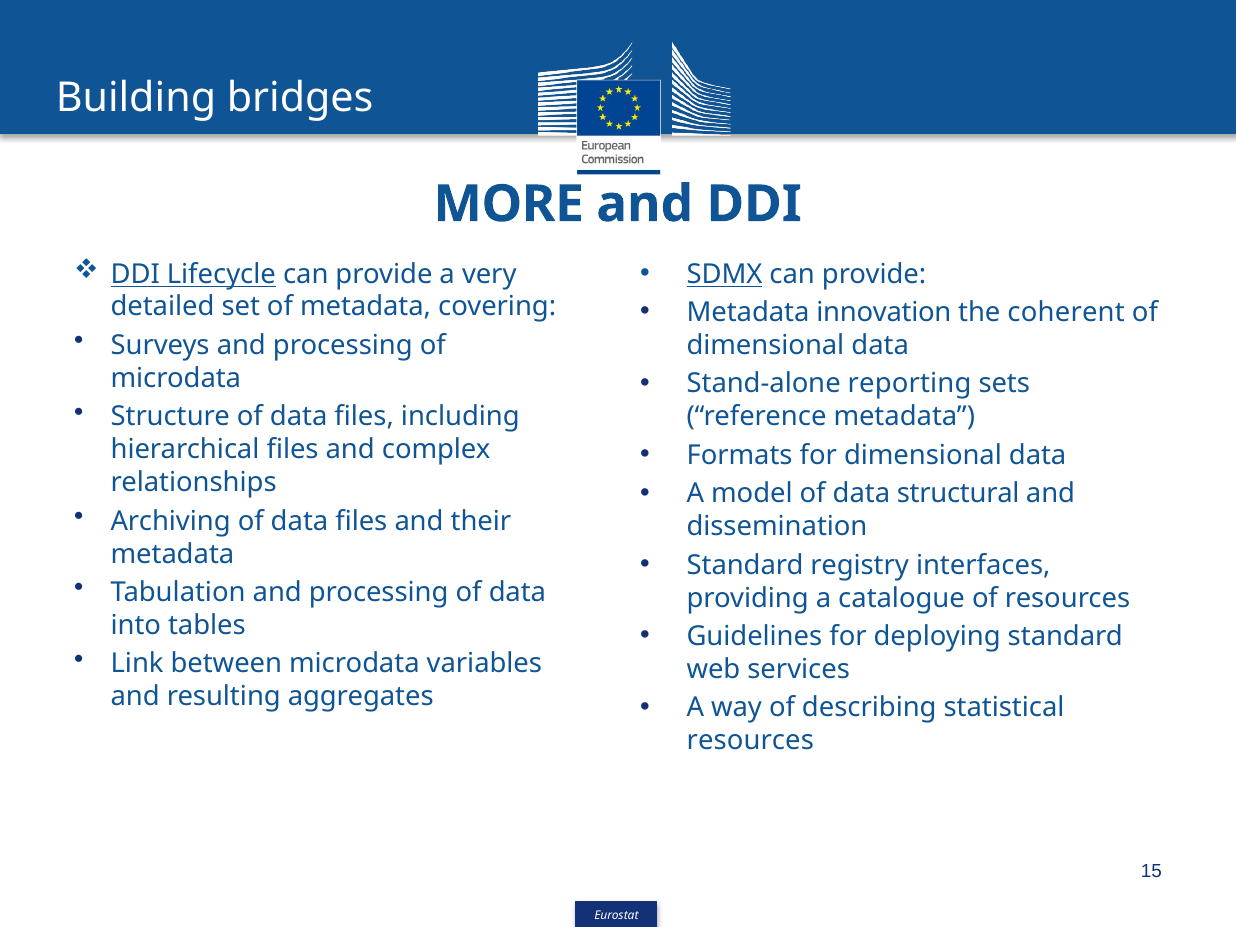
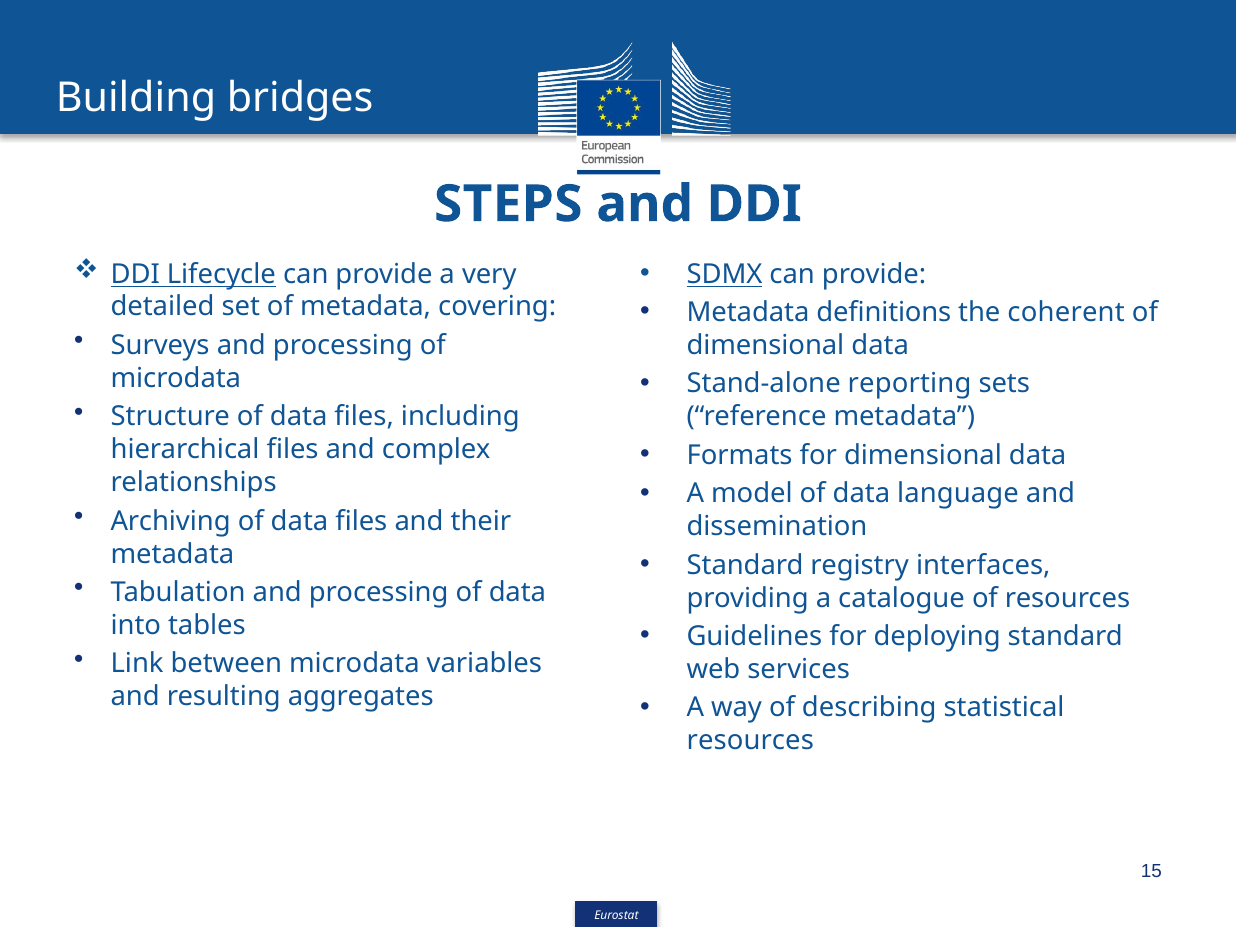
MORE: MORE -> STEPS
innovation: innovation -> definitions
structural: structural -> language
